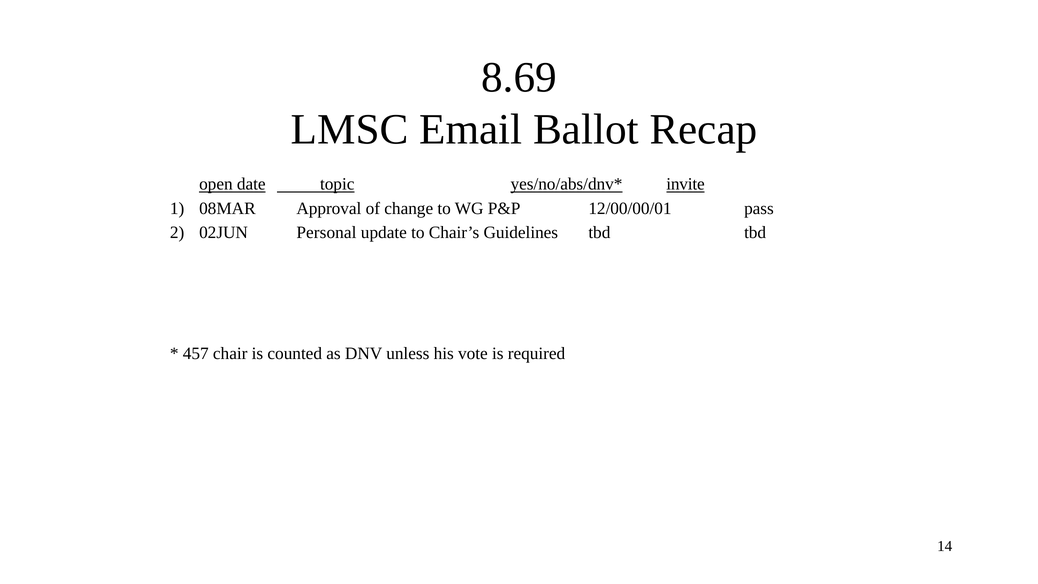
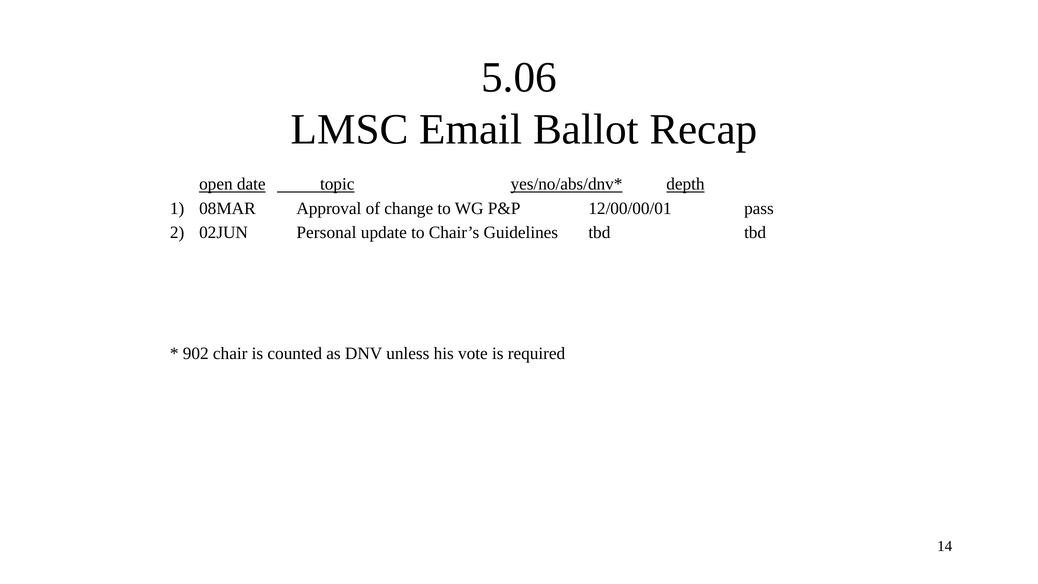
8.69: 8.69 -> 5.06
invite: invite -> depth
457: 457 -> 902
